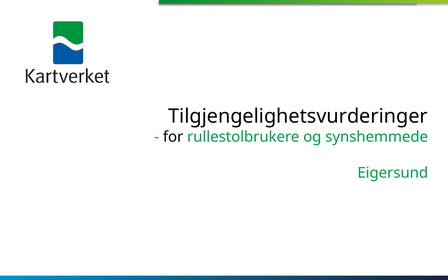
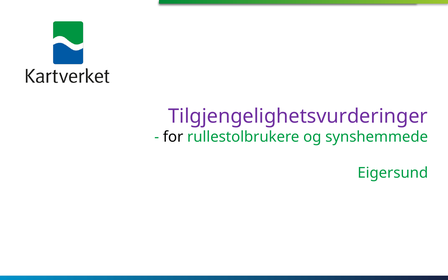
Tilgjengelighetsvurderinger colour: black -> purple
